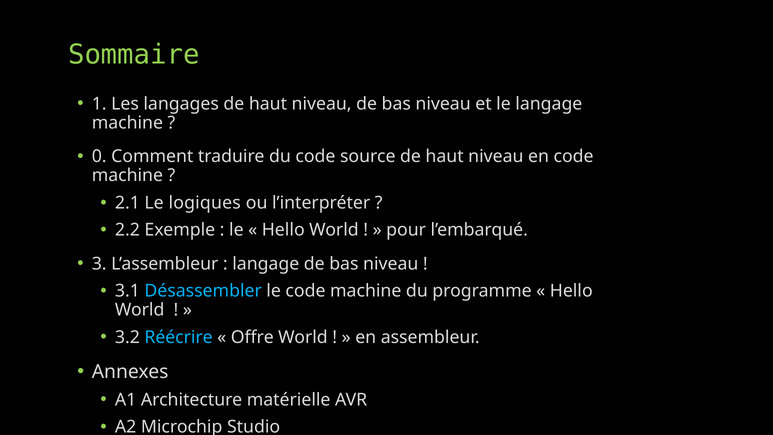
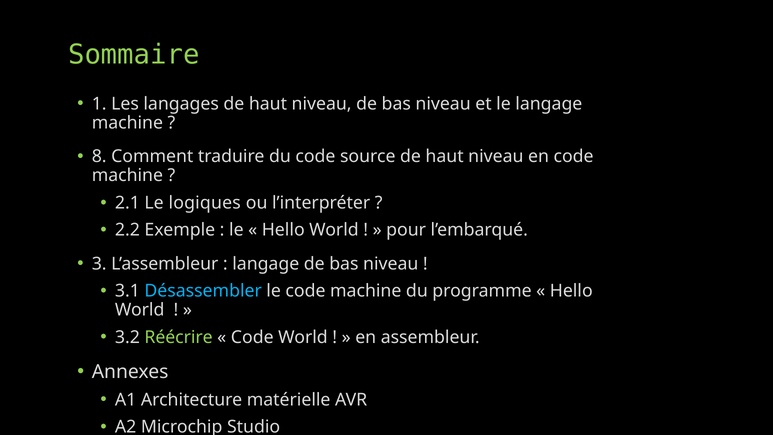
0: 0 -> 8
Réécrire colour: light blue -> light green
Offre at (252, 337): Offre -> Code
